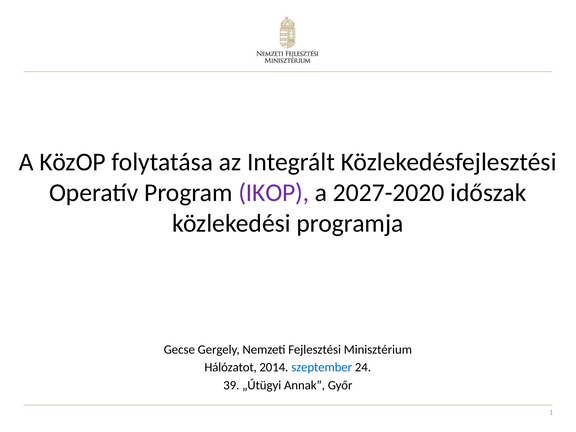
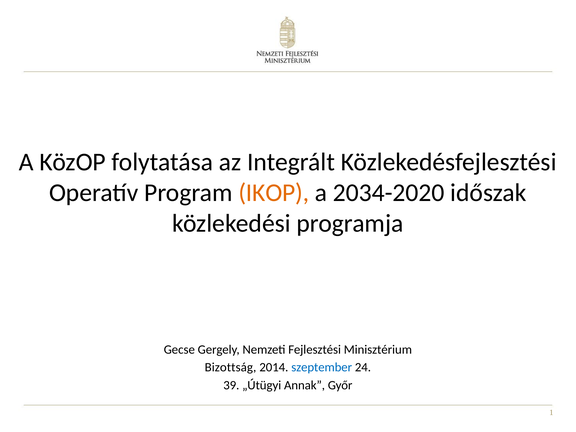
IKOP colour: purple -> orange
2027-2020: 2027-2020 -> 2034-2020
Hálózatot: Hálózatot -> Bizottság
